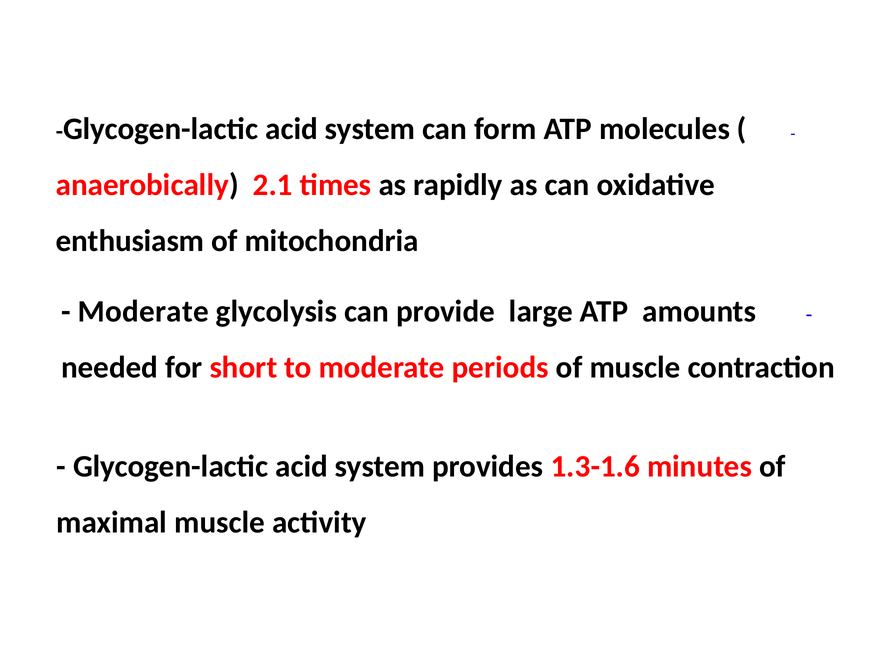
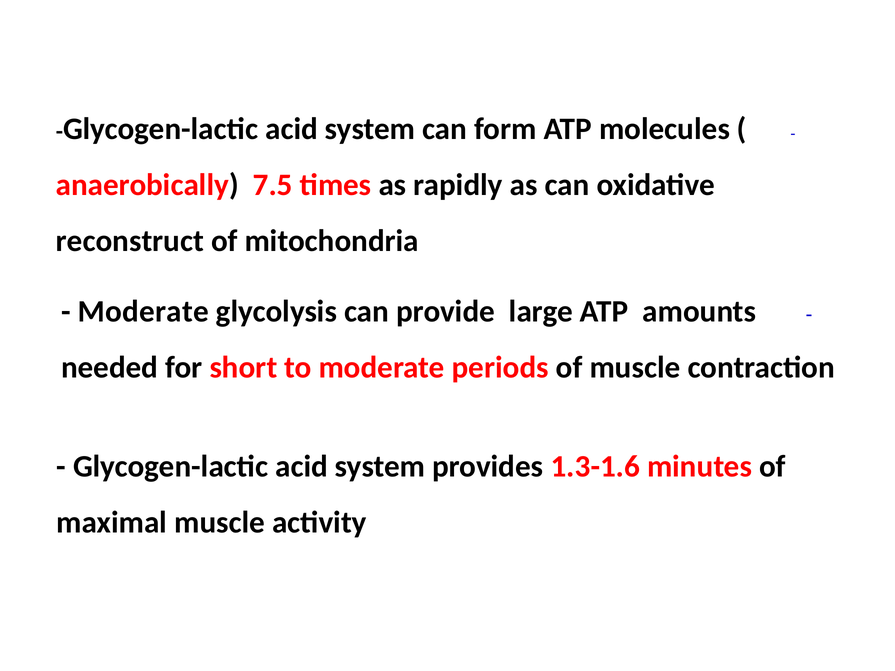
2.1: 2.1 -> 7.5
enthusiasm: enthusiasm -> reconstruct
